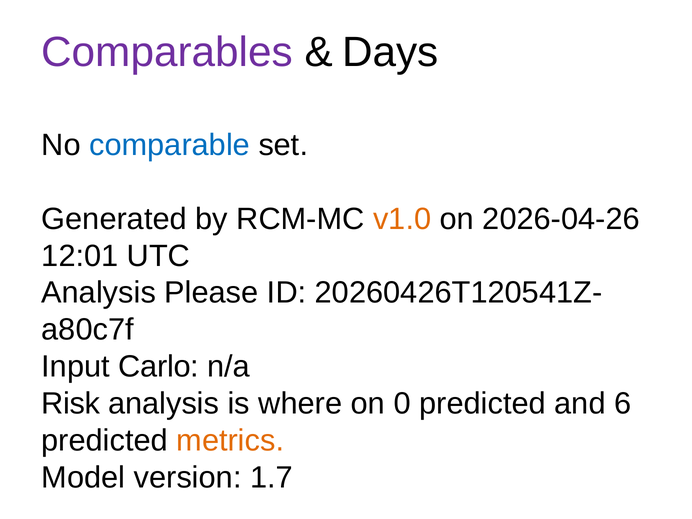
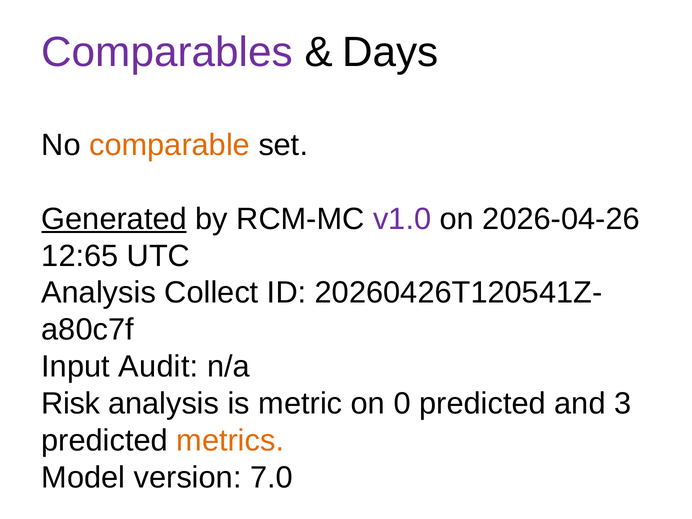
comparable colour: blue -> orange
Generated underline: none -> present
v1.0 colour: orange -> purple
12:01: 12:01 -> 12:65
Please: Please -> Collect
Carlo: Carlo -> Audit
where: where -> metric
6: 6 -> 3
1.7: 1.7 -> 7.0
